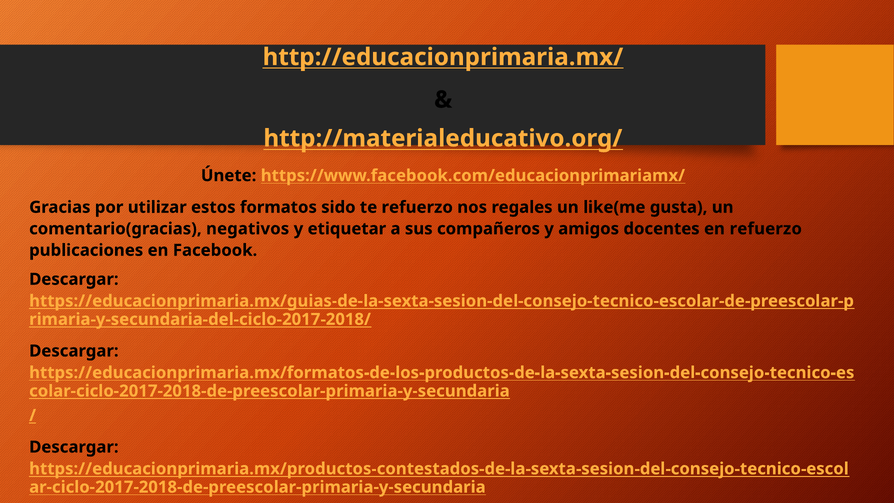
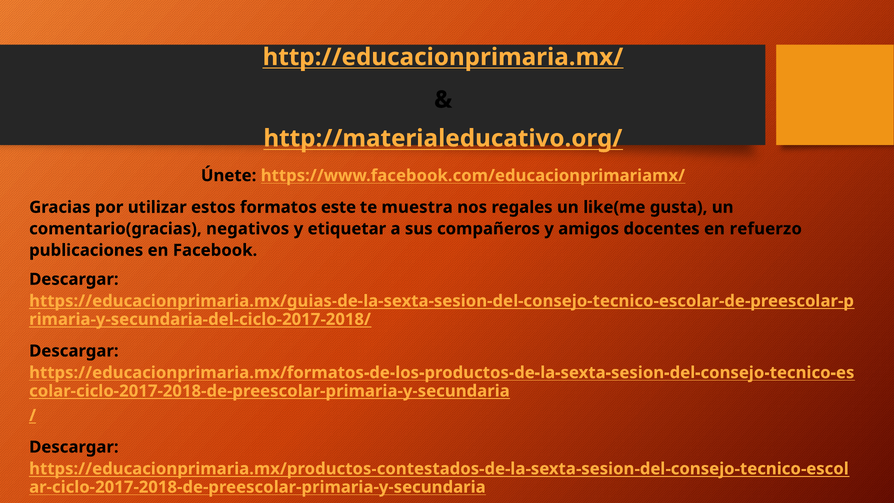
formatos sido: sido -> este
te refuerzo: refuerzo -> muestra
